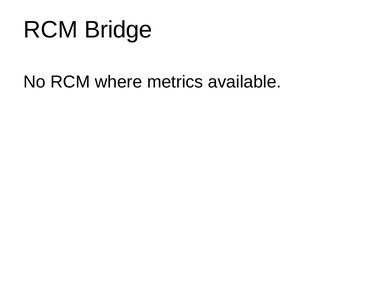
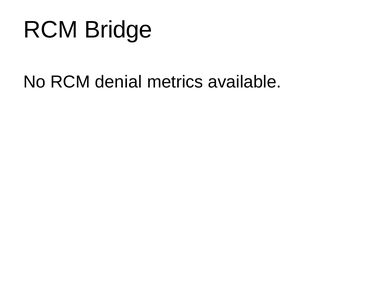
where: where -> denial
